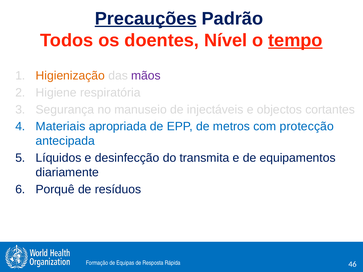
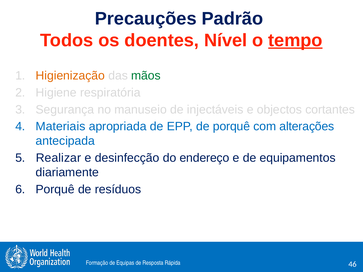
Precauções underline: present -> none
mãos colour: purple -> green
de metros: metros -> porquê
protecção: protecção -> alterações
Líquidos: Líquidos -> Realizar
transmita: transmita -> endereço
